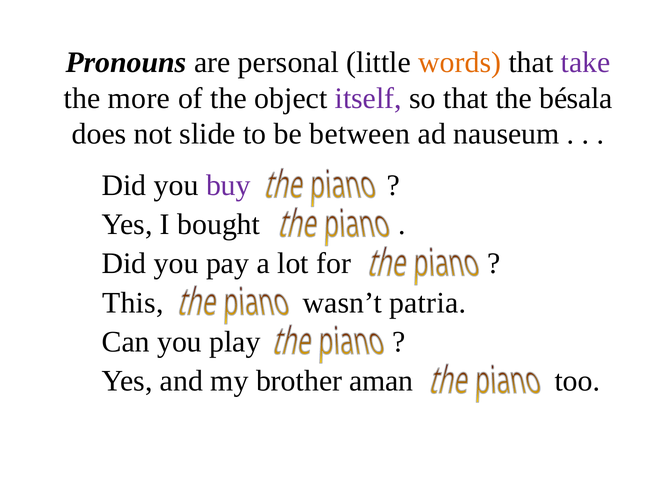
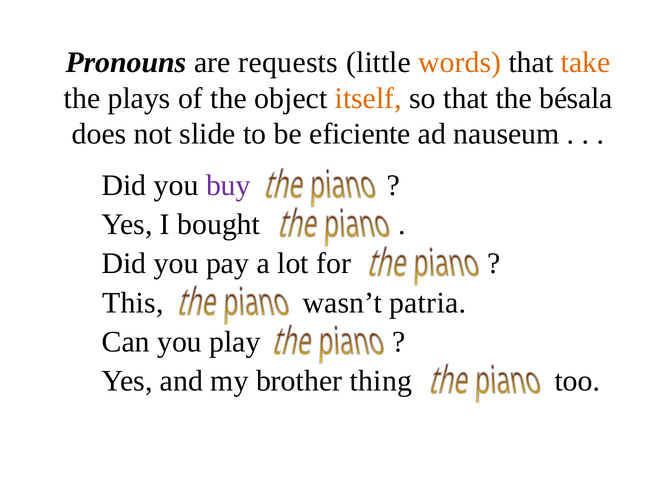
personal: personal -> requests
take colour: purple -> orange
more: more -> plays
itself colour: purple -> orange
between: between -> eficiente
aman: aman -> thing
